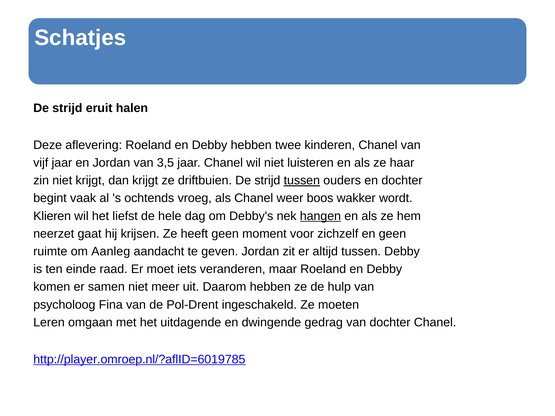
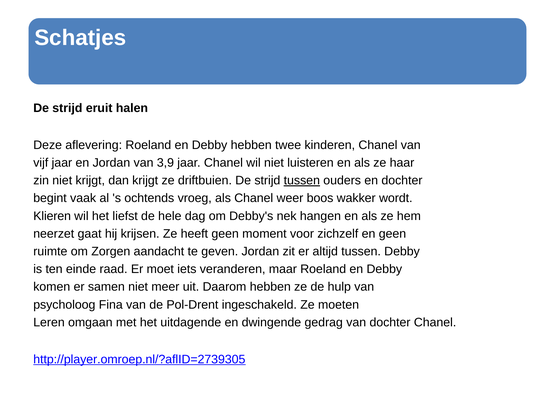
3,5: 3,5 -> 3,9
hangen underline: present -> none
Aanleg: Aanleg -> Zorgen
http://player.omroep.nl/?aflID=6019785: http://player.omroep.nl/?aflID=6019785 -> http://player.omroep.nl/?aflID=2739305
